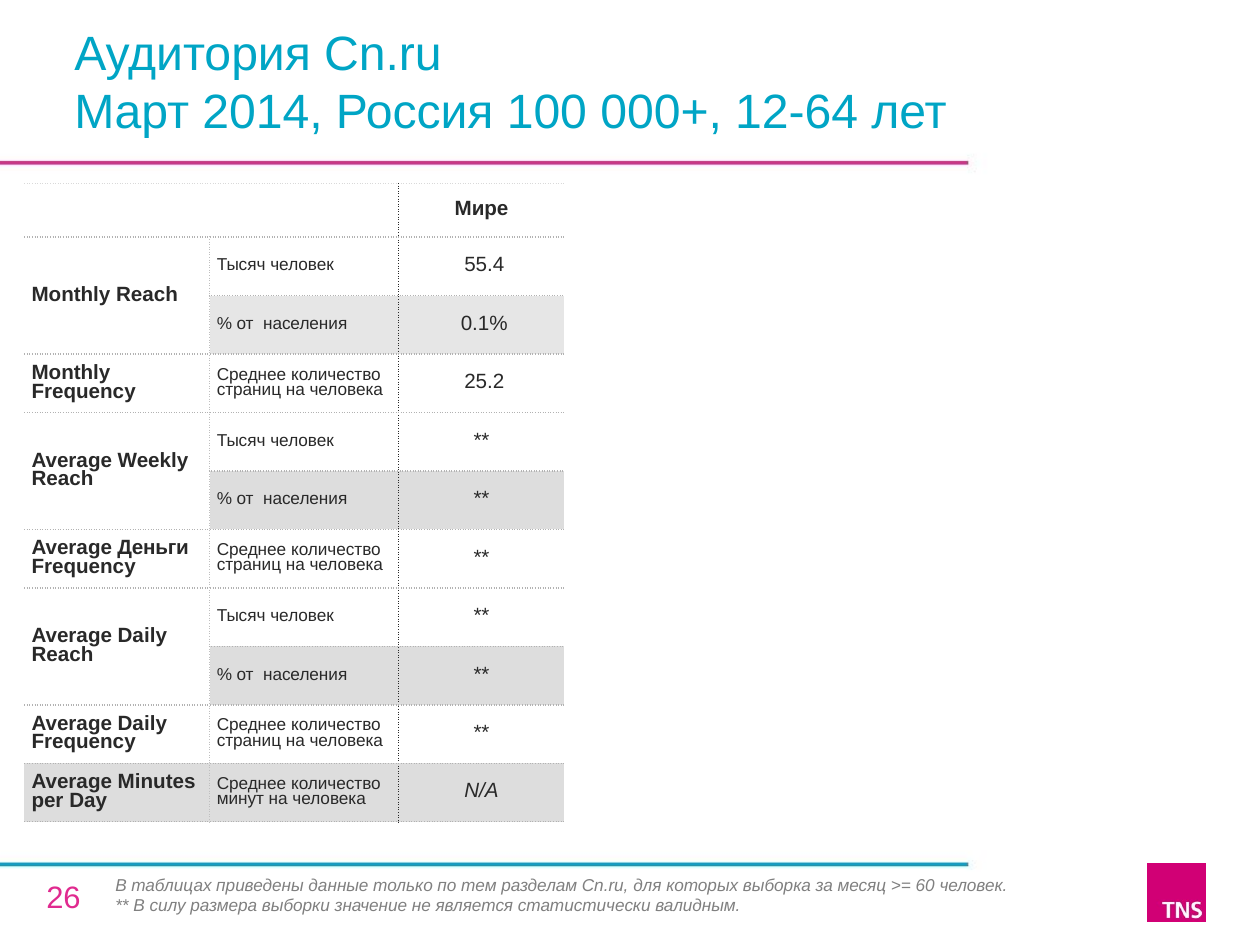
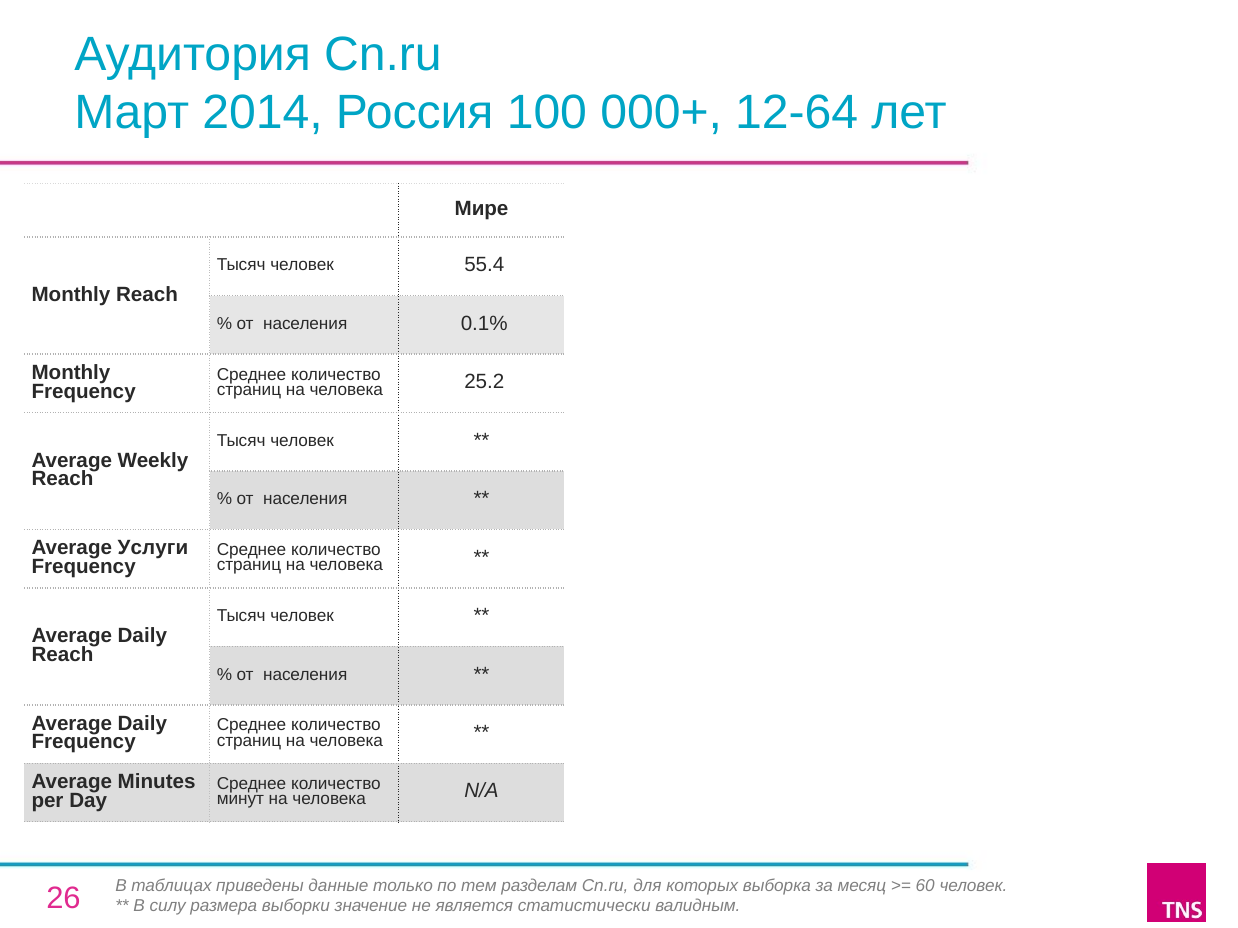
Деньги: Деньги -> Услуги
